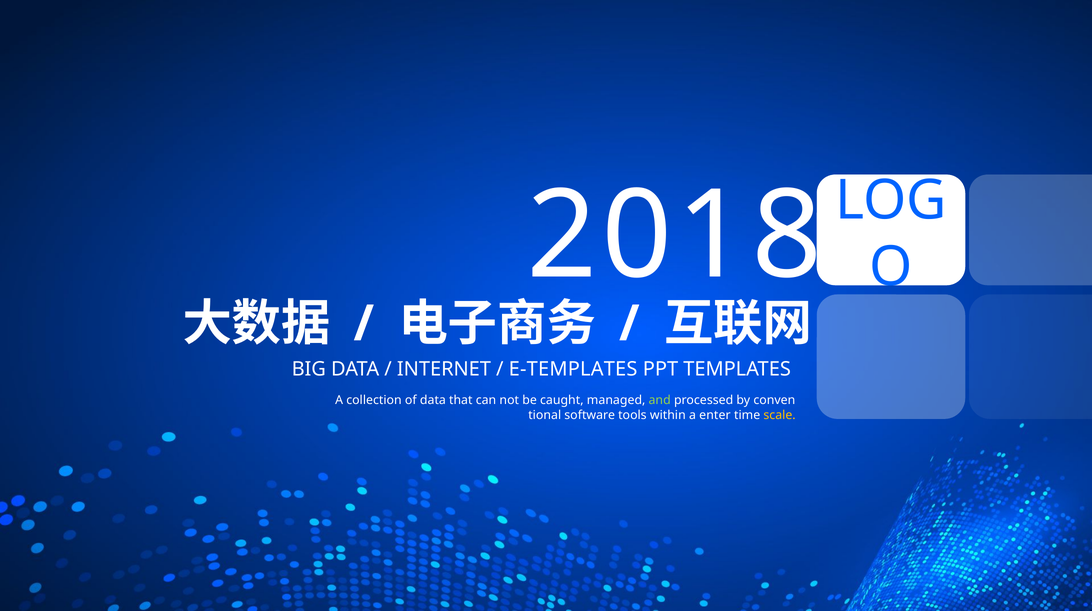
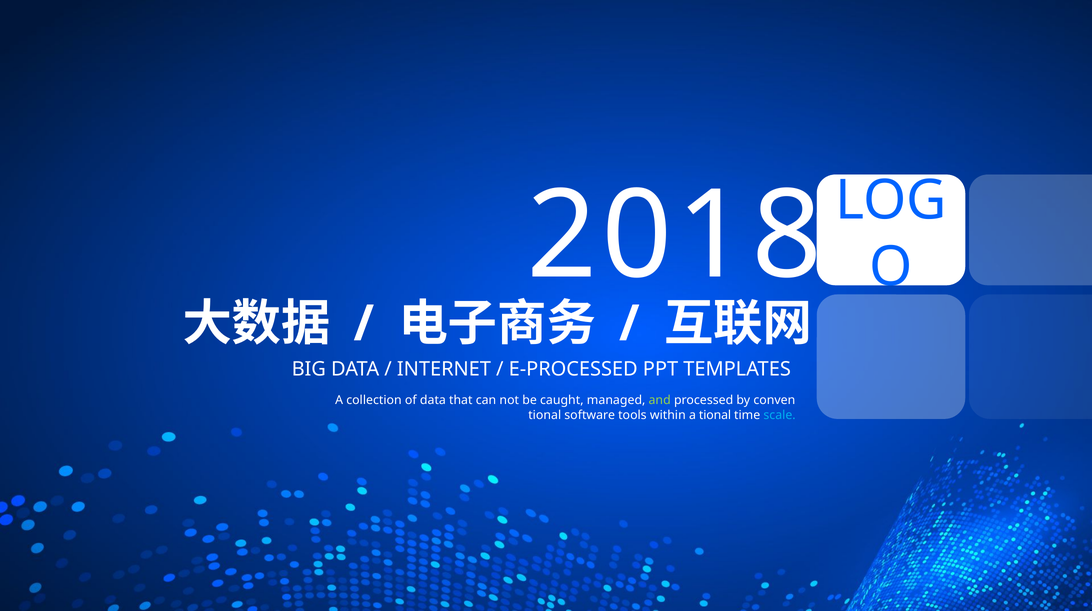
E-TEMPLATES: E-TEMPLATES -> E-PROCESSED
a enter: enter -> tional
scale colour: yellow -> light blue
